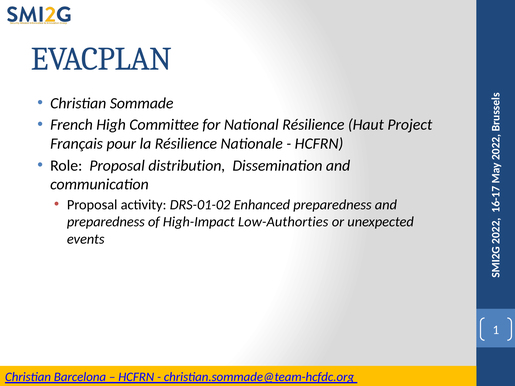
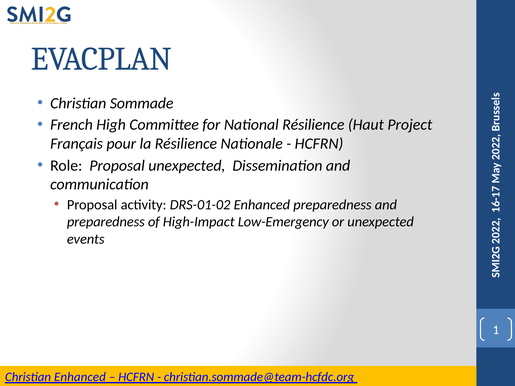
Proposal distribution: distribution -> unexpected
Low-Authorties: Low-Authorties -> Low-Emergency
Christian Barcelona: Barcelona -> Enhanced
